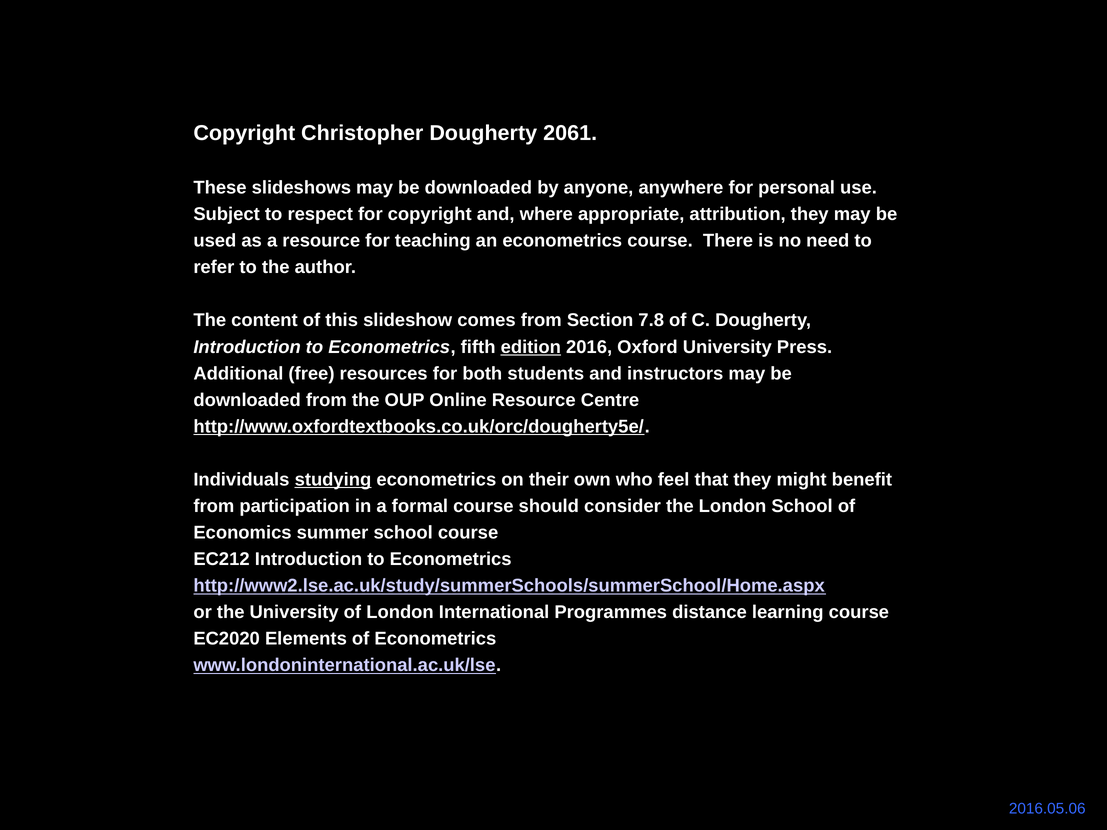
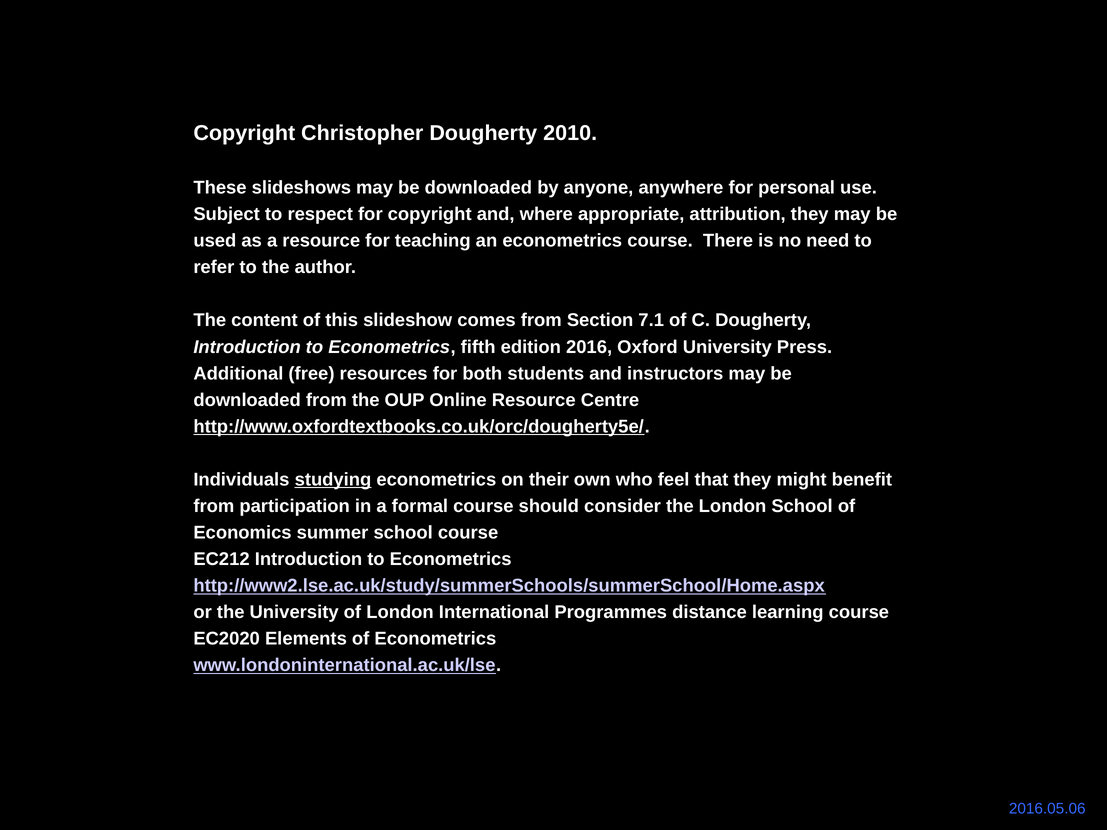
2061: 2061 -> 2010
7.8: 7.8 -> 7.1
edition underline: present -> none
